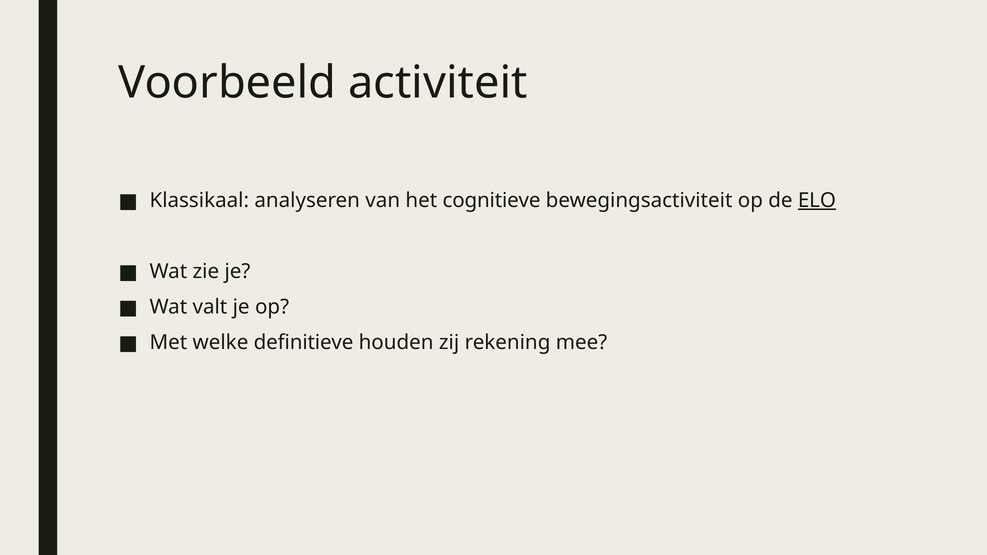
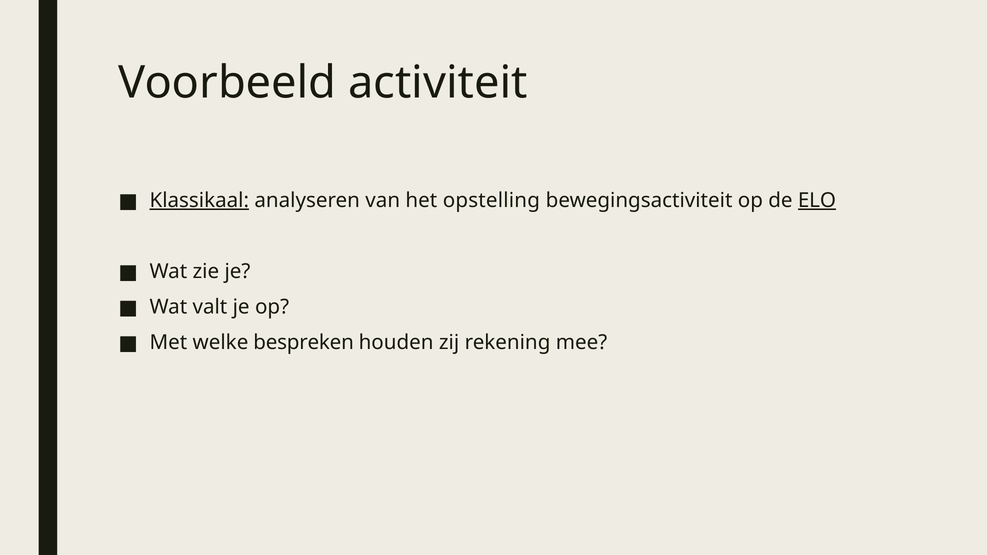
Klassikaal underline: none -> present
cognitieve: cognitieve -> opstelling
definitieve: definitieve -> bespreken
